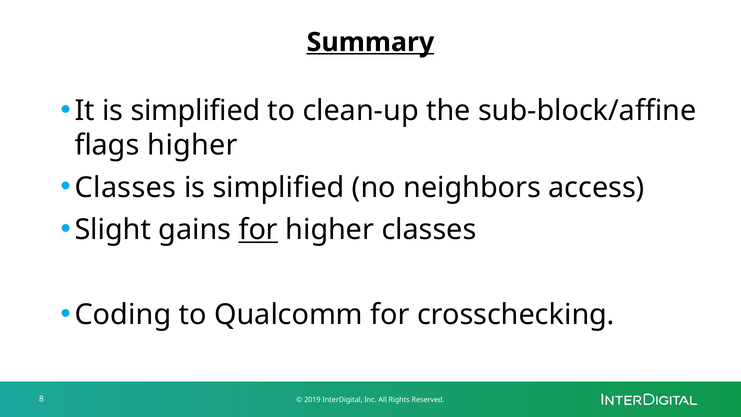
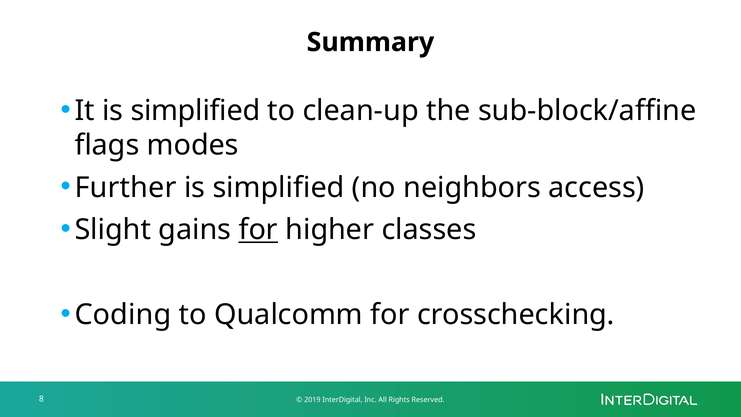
Summary underline: present -> none
flags higher: higher -> modes
Classes at (125, 187): Classes -> Further
